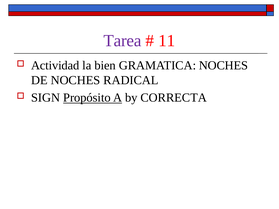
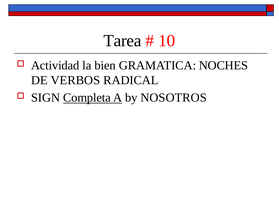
Tarea colour: purple -> black
11: 11 -> 10
DE NOCHES: NOCHES -> VERBOS
Propósito: Propósito -> Completa
CORRECTA: CORRECTA -> NOSOTROS
